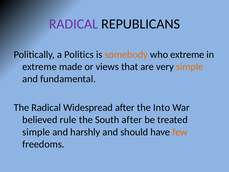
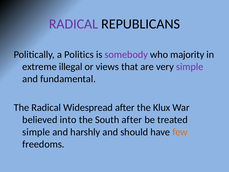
somebody colour: orange -> purple
who extreme: extreme -> majority
made: made -> illegal
simple at (190, 67) colour: orange -> purple
Into: Into -> Klux
rule: rule -> into
